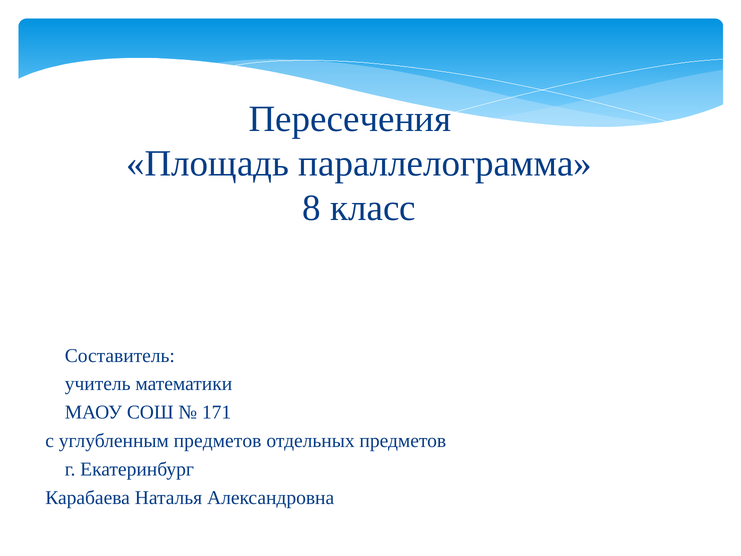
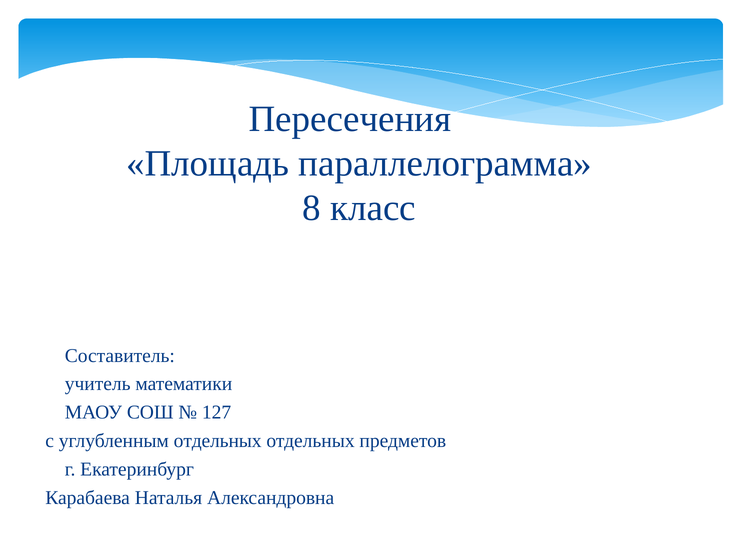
171: 171 -> 127
углубленным предметов: предметов -> отдельных
